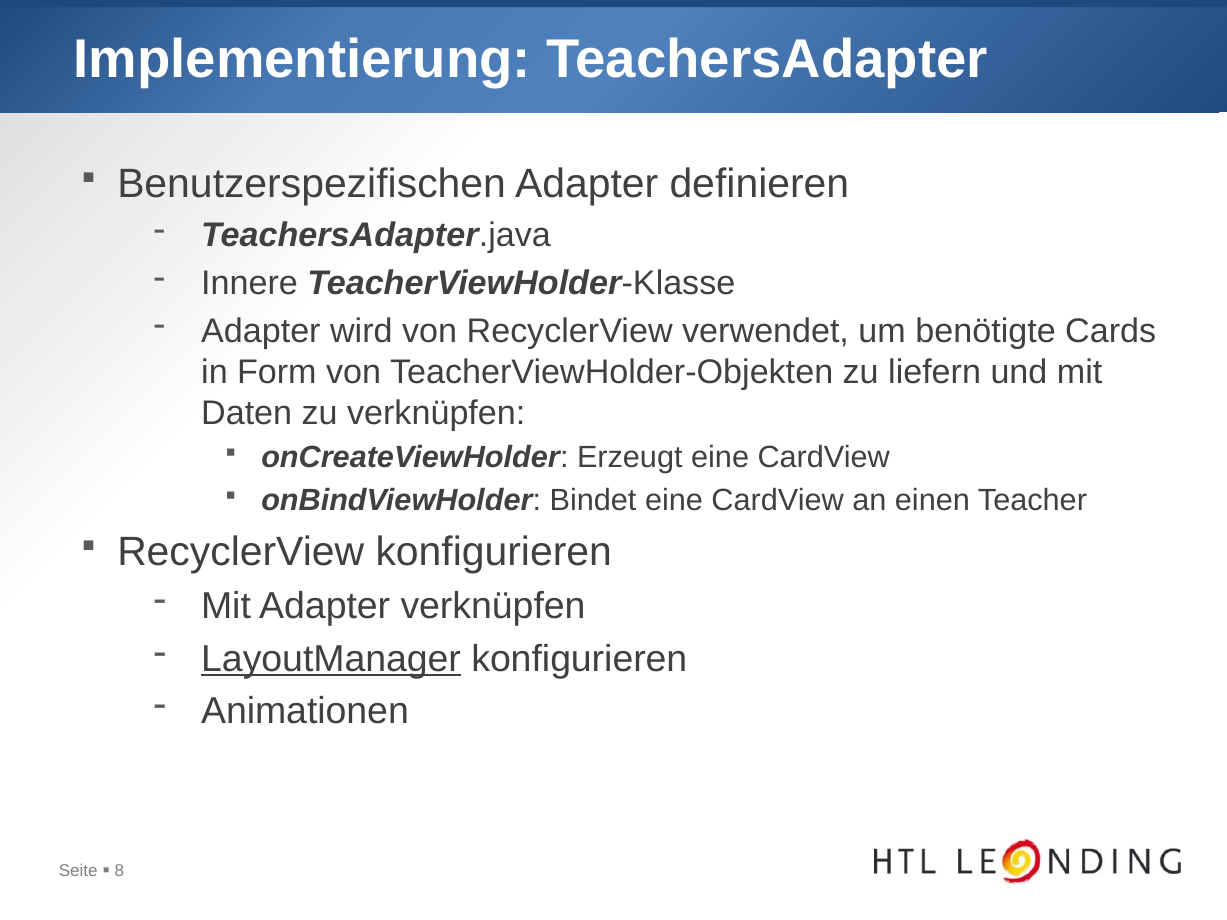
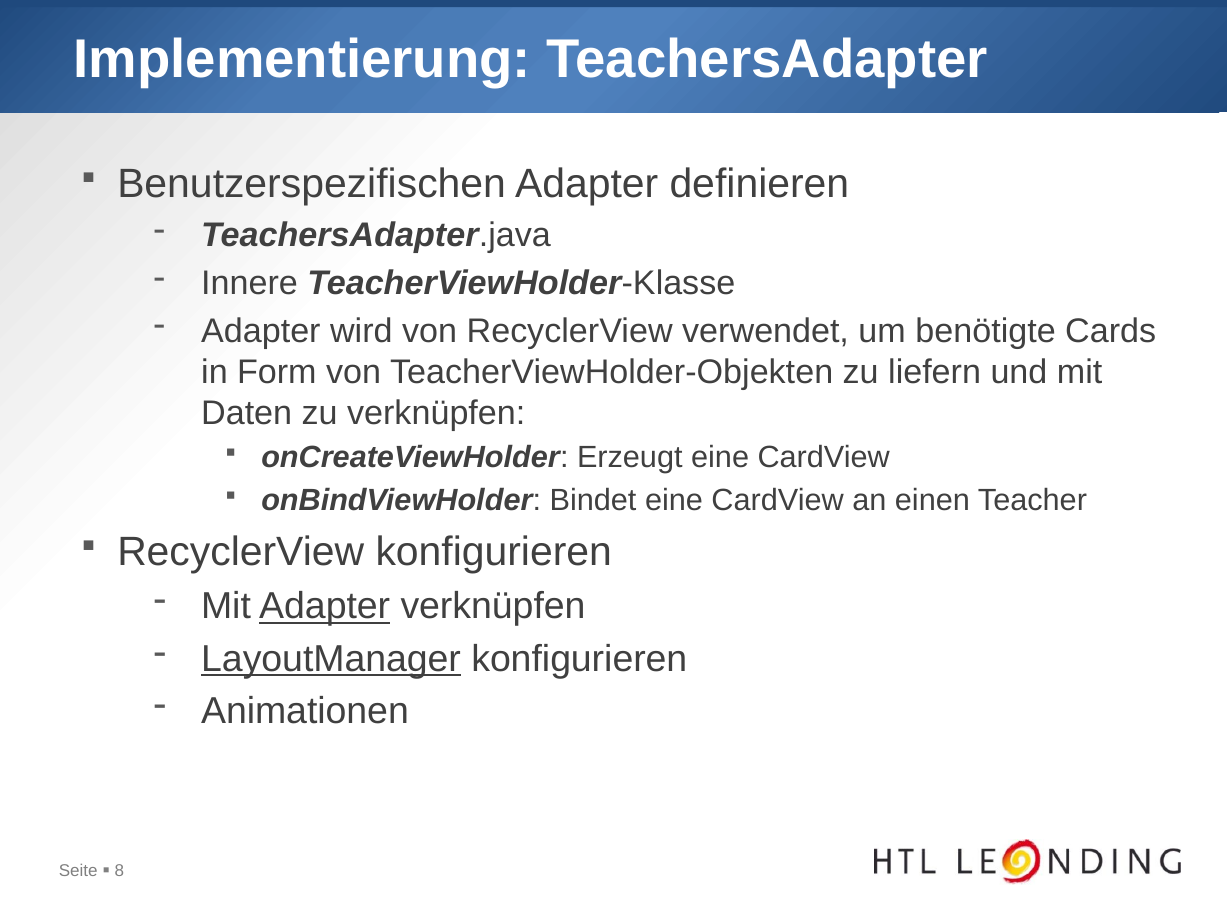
Adapter at (325, 607) underline: none -> present
